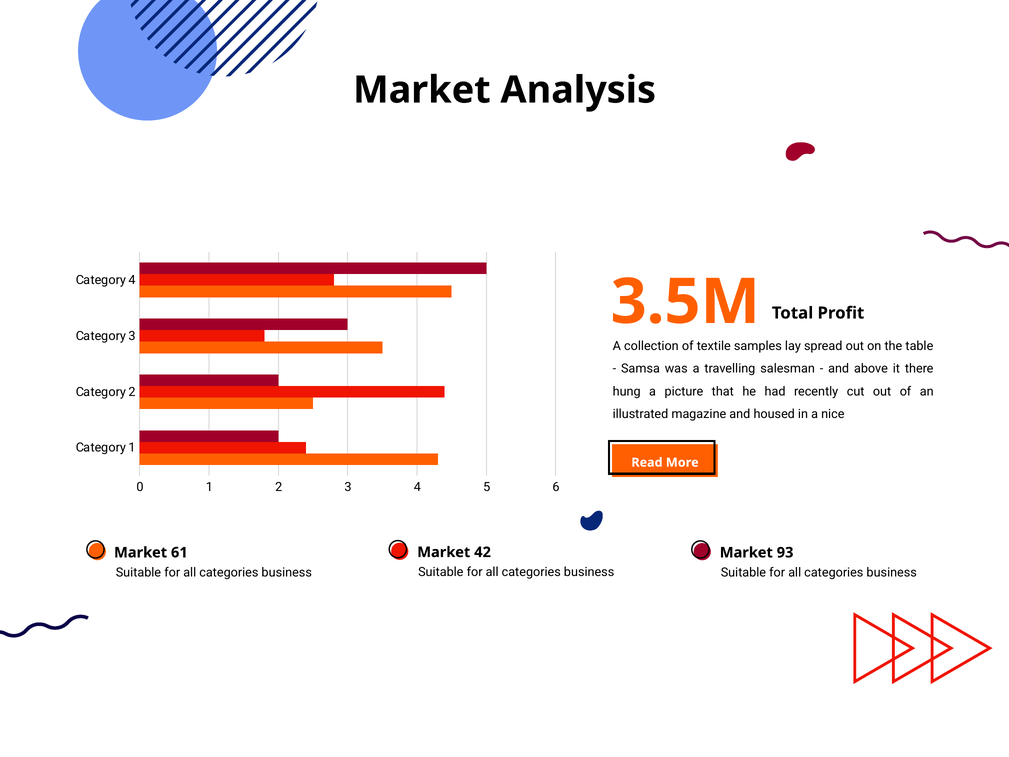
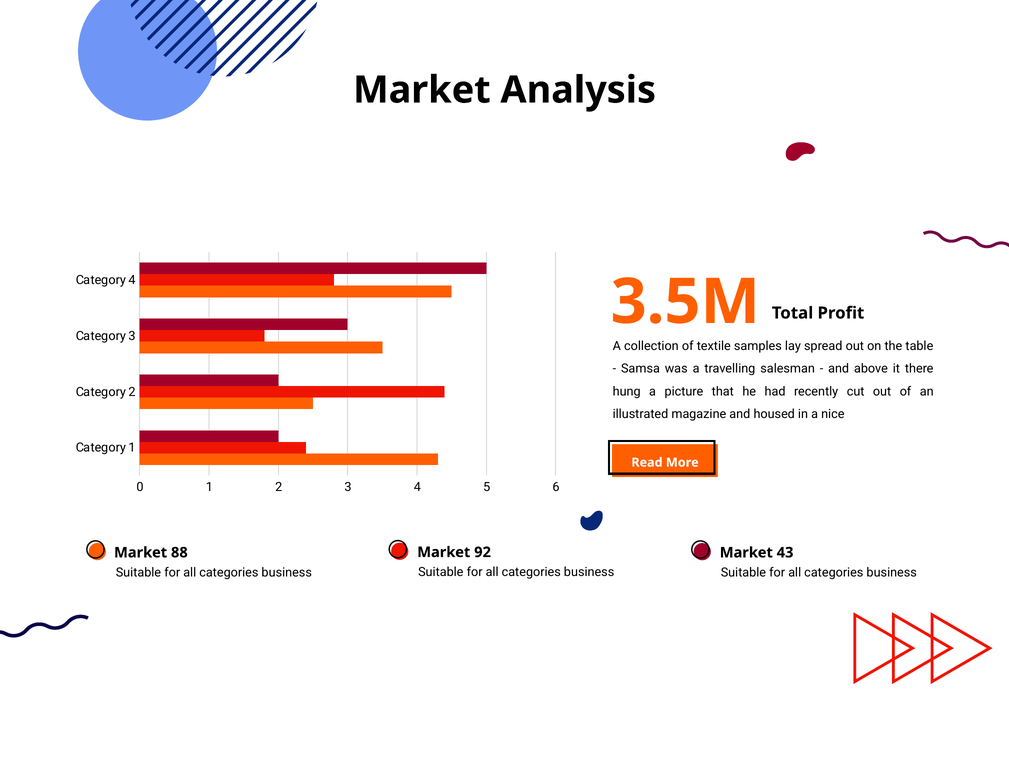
42: 42 -> 92
61: 61 -> 88
93: 93 -> 43
